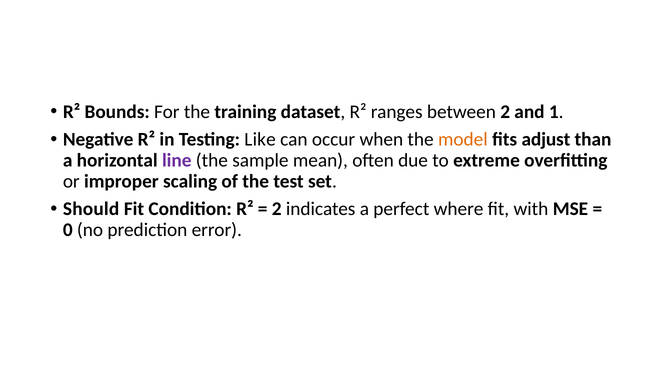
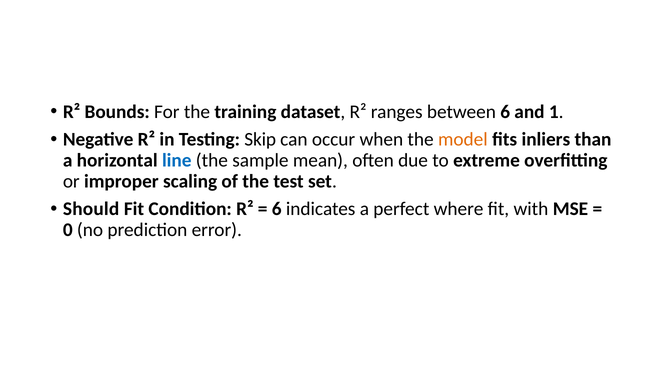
between 2: 2 -> 6
Like: Like -> Skip
adjust: adjust -> inliers
line colour: purple -> blue
2 at (277, 209): 2 -> 6
